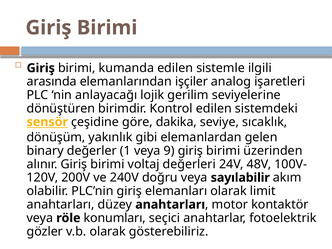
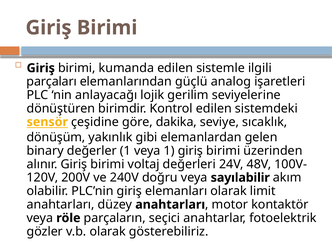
arasında: arasında -> parçaları
işçiler: işçiler -> güçlü
veya 9: 9 -> 1
konumları: konumları -> parçaların
